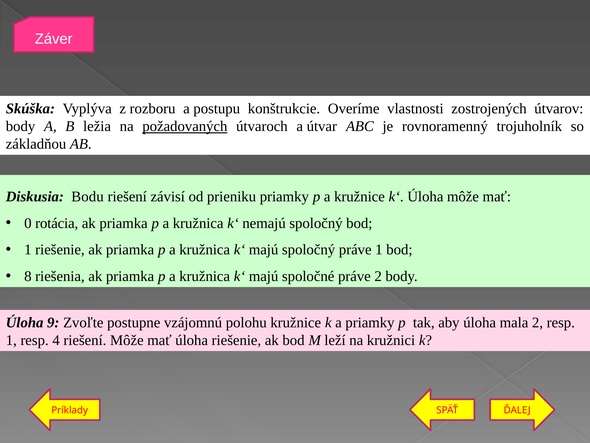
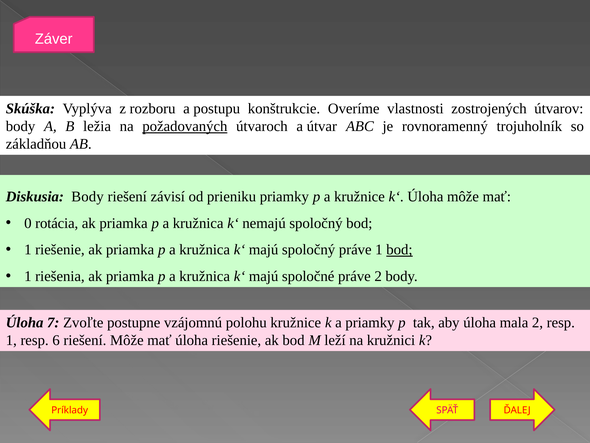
Diskusia Bodu: Bodu -> Body
bod at (399, 250) underline: none -> present
8 at (28, 276): 8 -> 1
9: 9 -> 7
4: 4 -> 6
